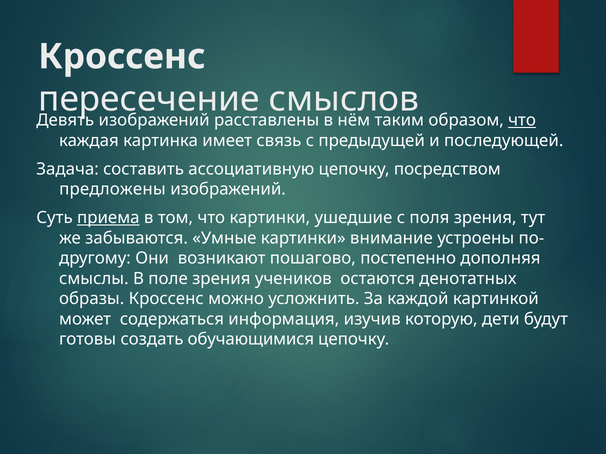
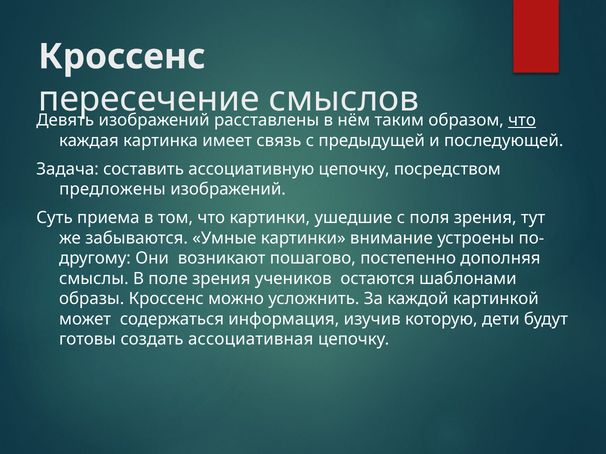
приема underline: present -> none
денотатных: денотатных -> шаблонами
обучающимися: обучающимися -> ассоциативная
